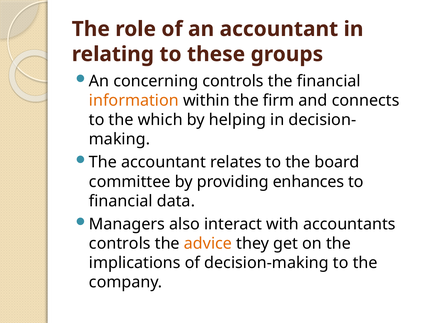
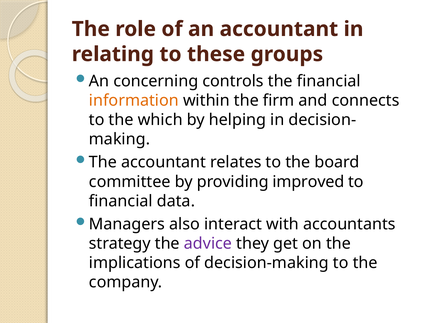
enhances: enhances -> improved
controls at (120, 243): controls -> strategy
advice colour: orange -> purple
